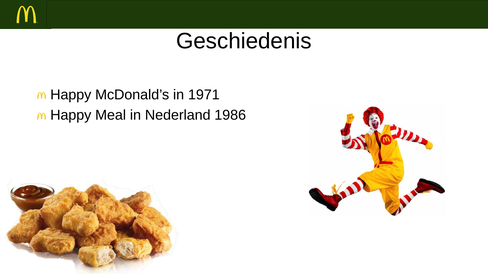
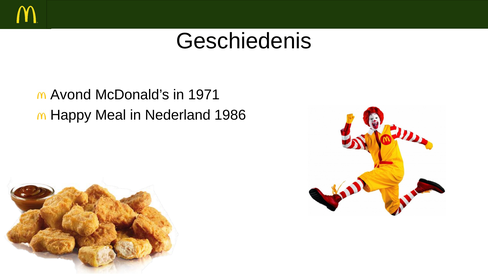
Happy at (71, 95): Happy -> Avond
